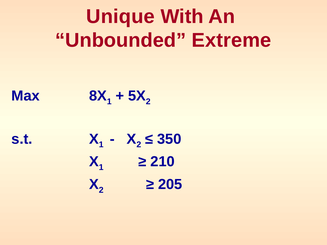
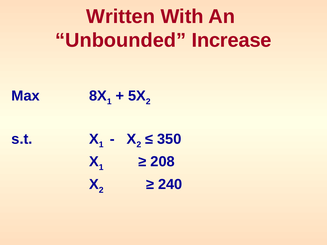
Unique: Unique -> Written
Extreme: Extreme -> Increase
210: 210 -> 208
205: 205 -> 240
